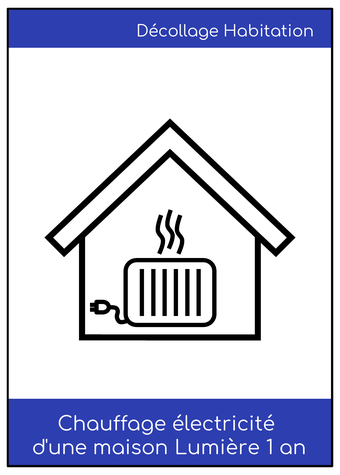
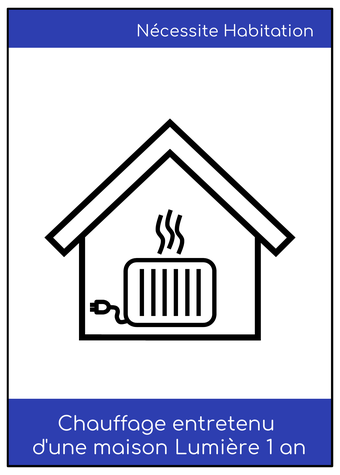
Décollage: Décollage -> Nécessite
électricité: électricité -> entretenu
